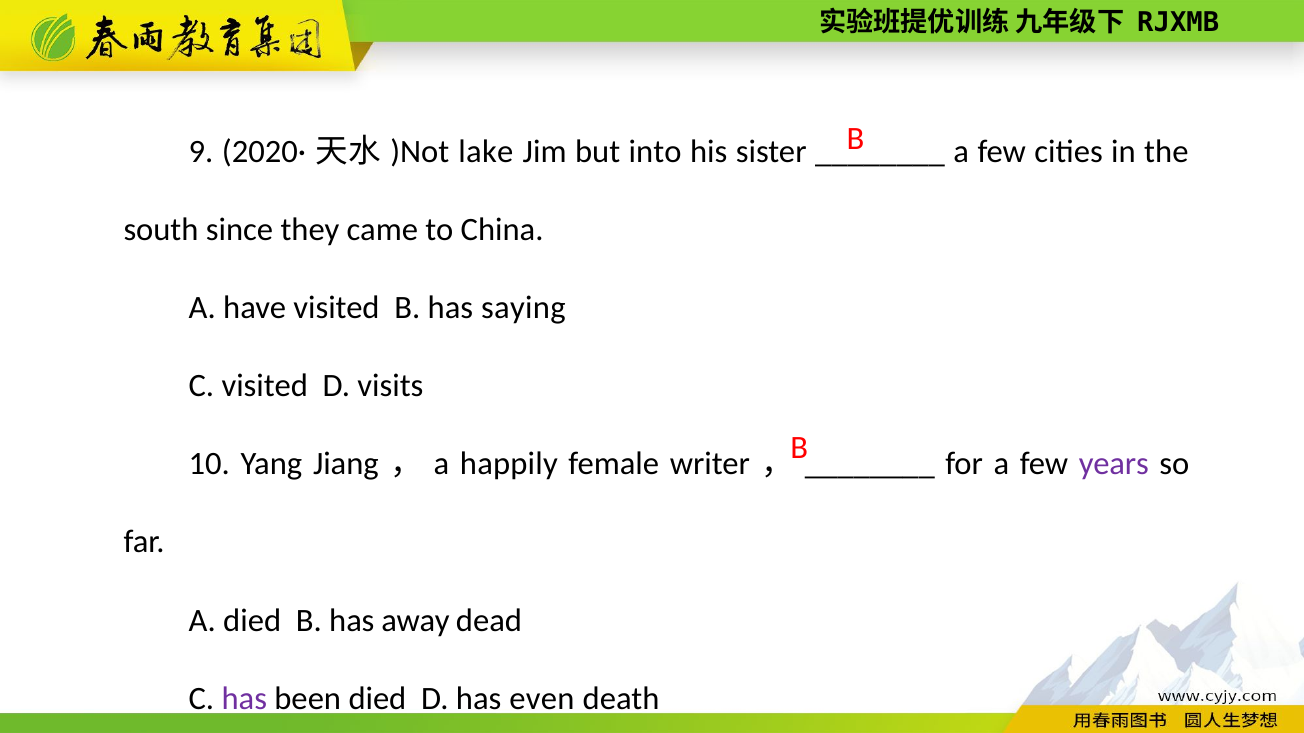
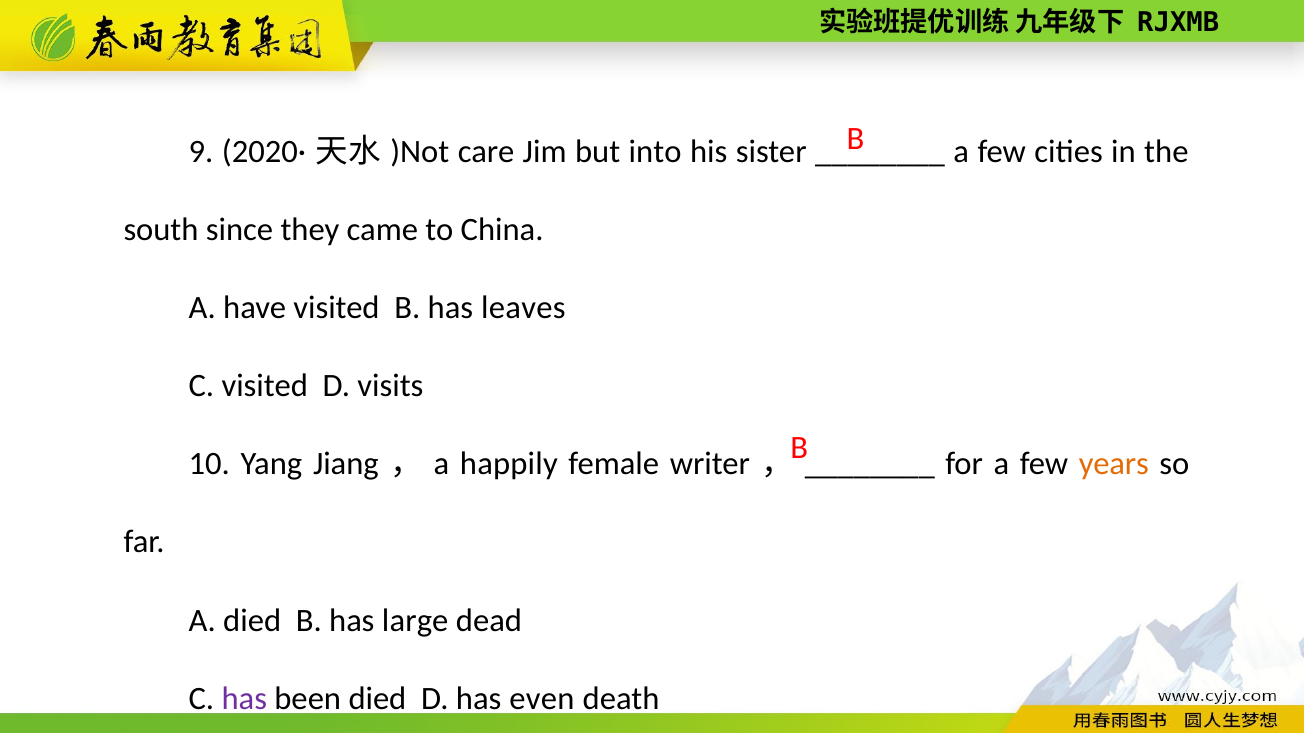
lake: lake -> care
saying: saying -> leaves
years colour: purple -> orange
away: away -> large
